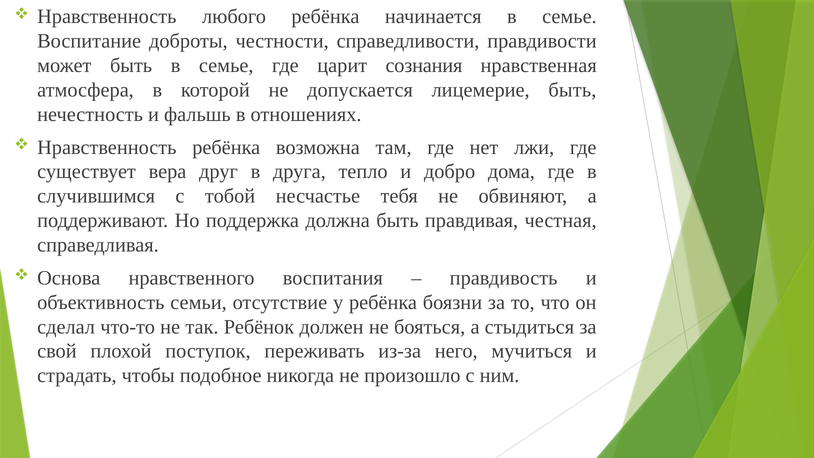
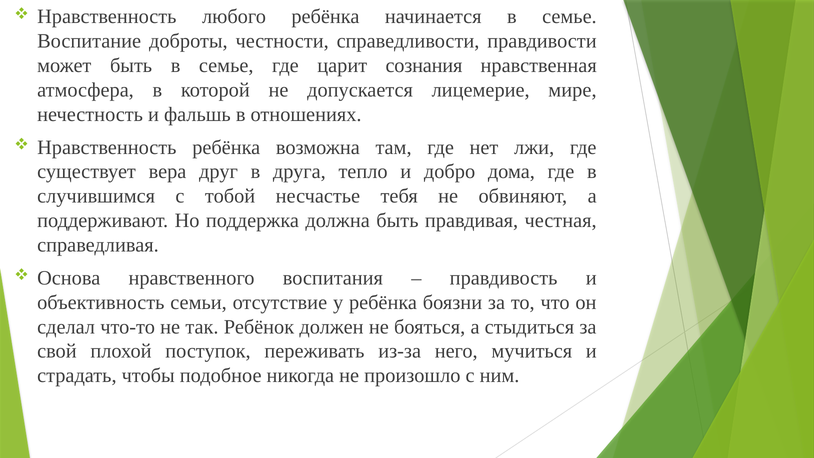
лицемерие быть: быть -> мире
